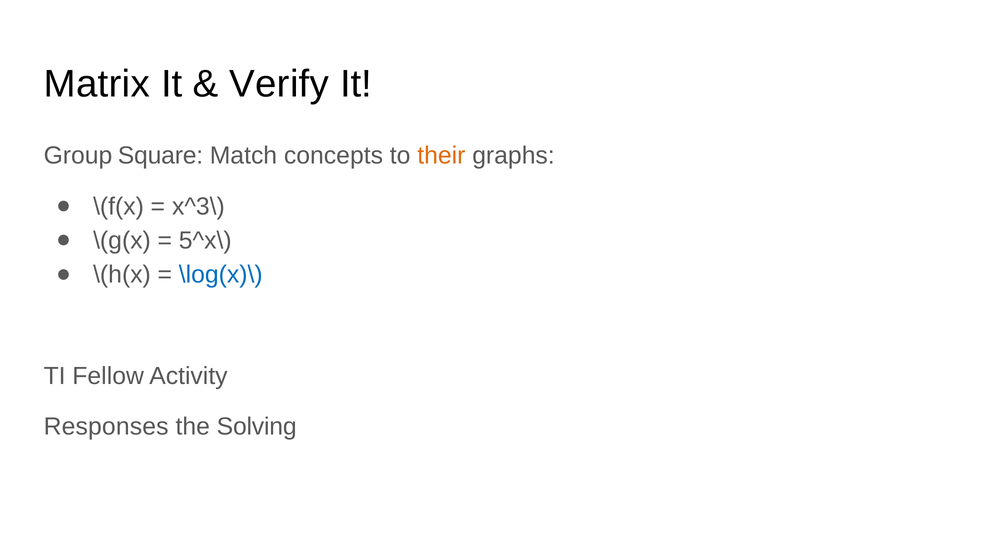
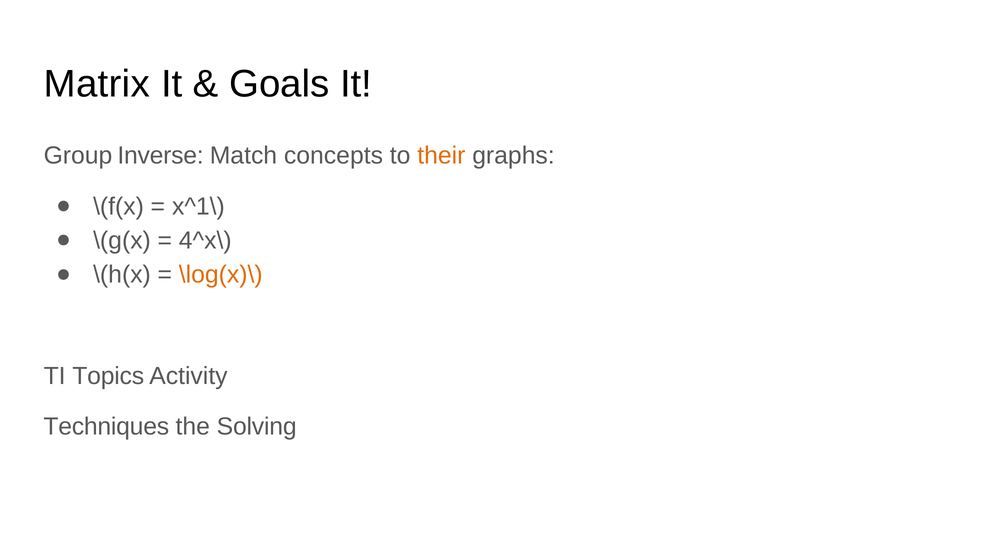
Verify: Verify -> Goals
Square: Square -> Inverse
x^3\: x^3\ -> x^1\
5^x\: 5^x\ -> 4^x\
\log(x)\ colour: blue -> orange
Fellow: Fellow -> Topics
Responses: Responses -> Techniques
